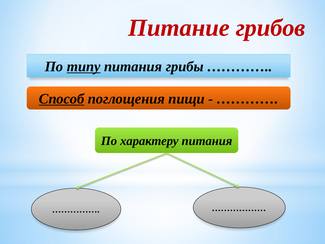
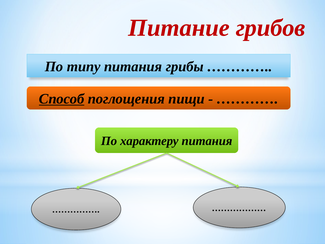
типу underline: present -> none
